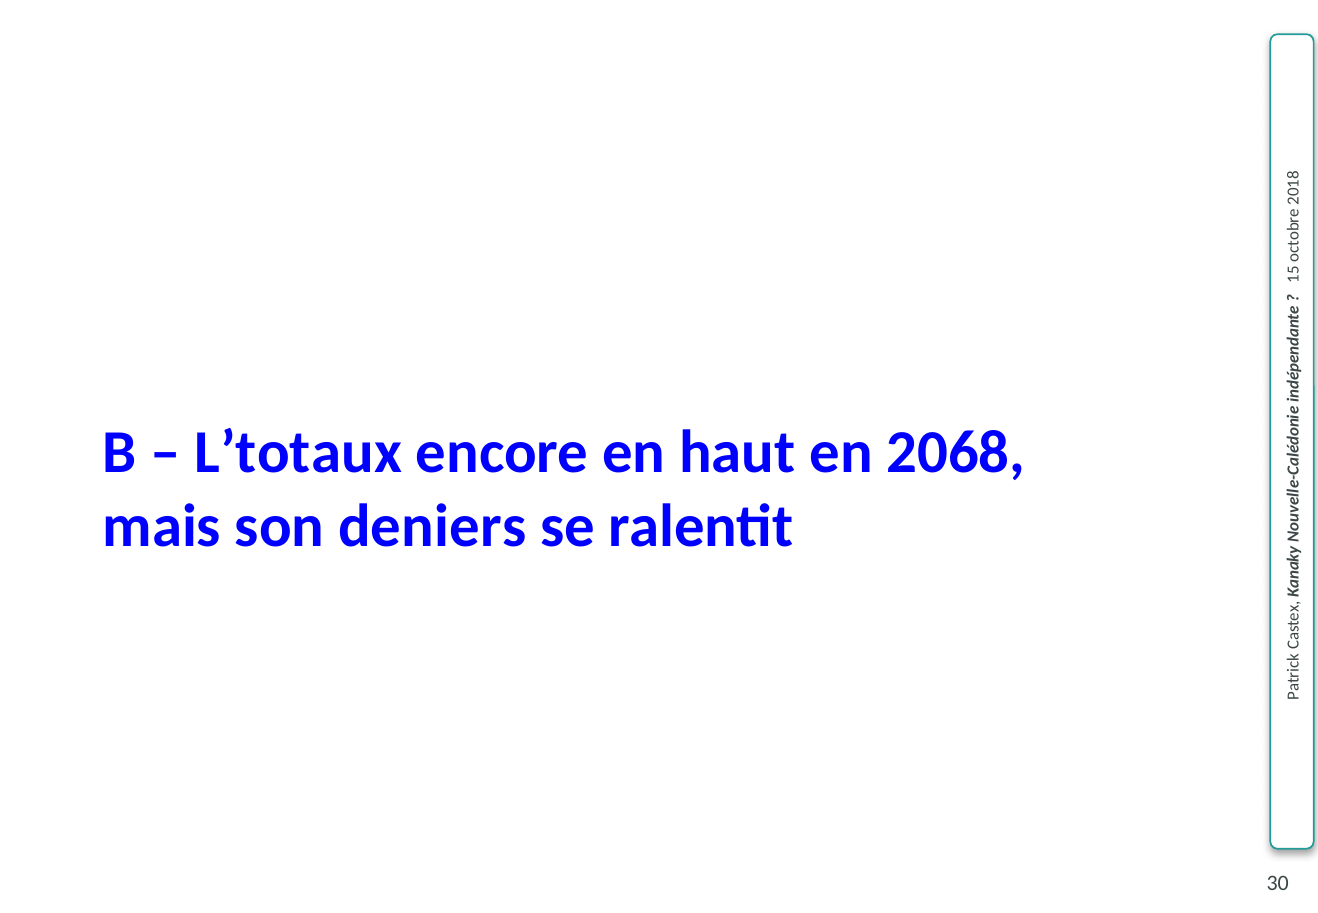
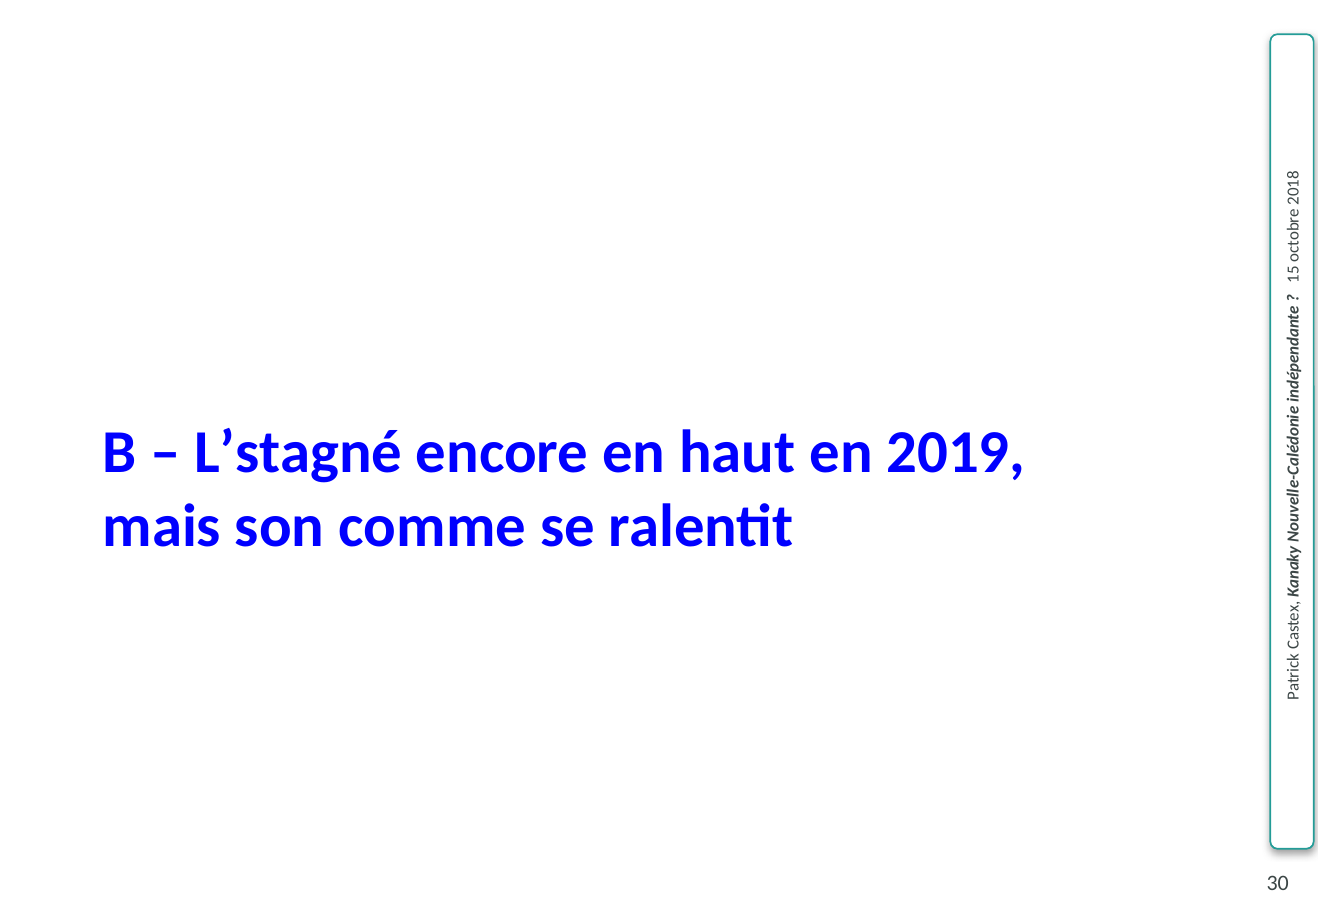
L’totaux: L’totaux -> L’stagné
2068: 2068 -> 2019
deniers: deniers -> comme
